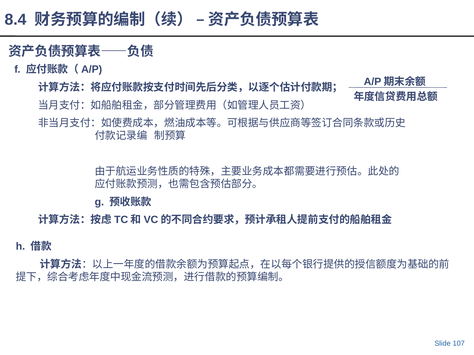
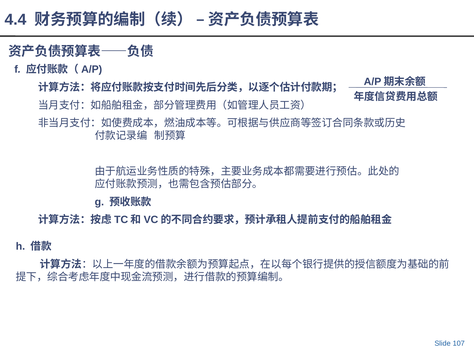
8.4: 8.4 -> 4.4
